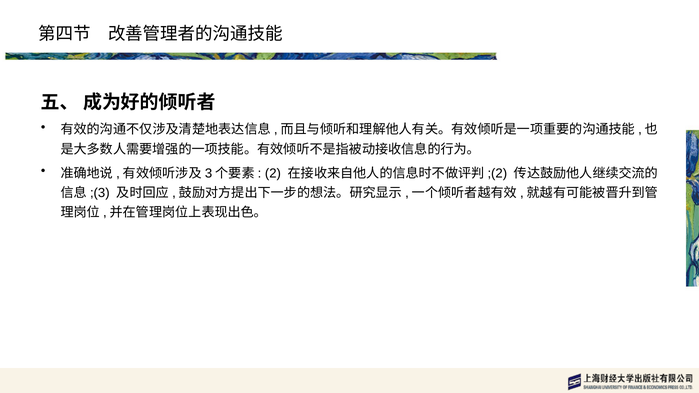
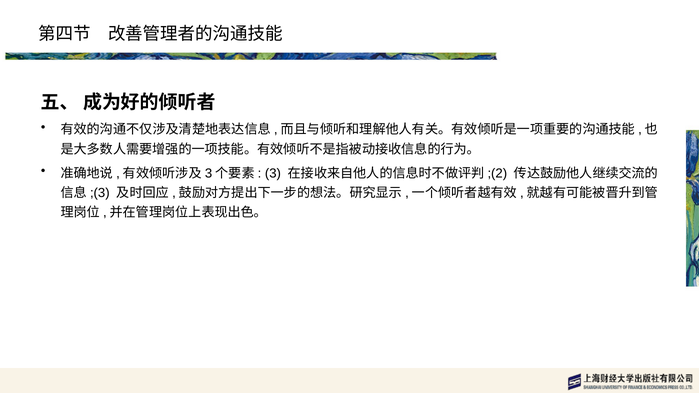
2: 2 -> 3
